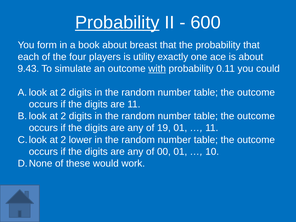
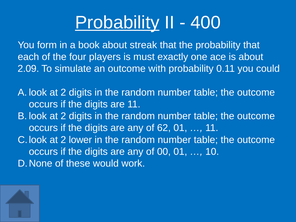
600: 600 -> 400
breast: breast -> streak
utility: utility -> must
9.43: 9.43 -> 2.09
with underline: present -> none
19: 19 -> 62
